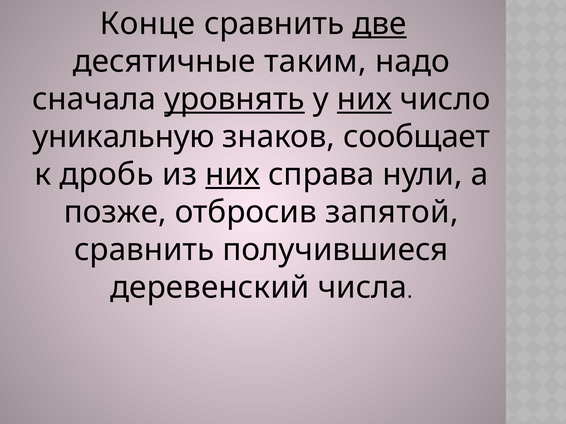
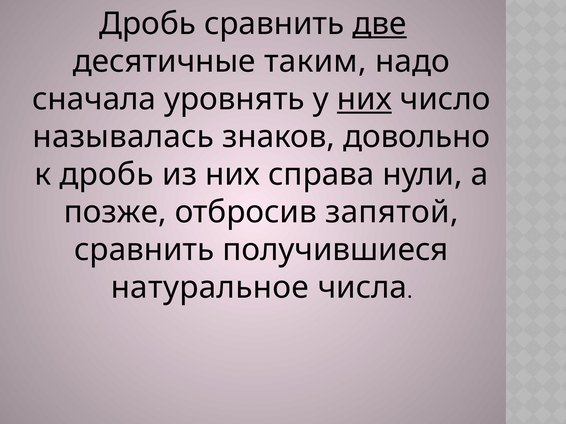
Конце at (147, 24): Конце -> Дробь
уровнять underline: present -> none
уникальную: уникальную -> называлась
сообщает: сообщает -> довольно
них at (233, 175) underline: present -> none
деревенский: деревенский -> натуральное
